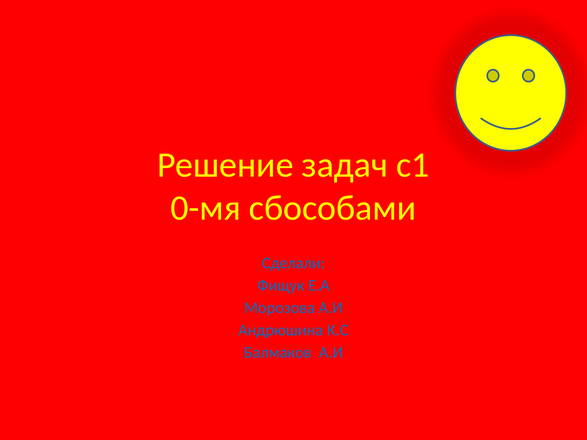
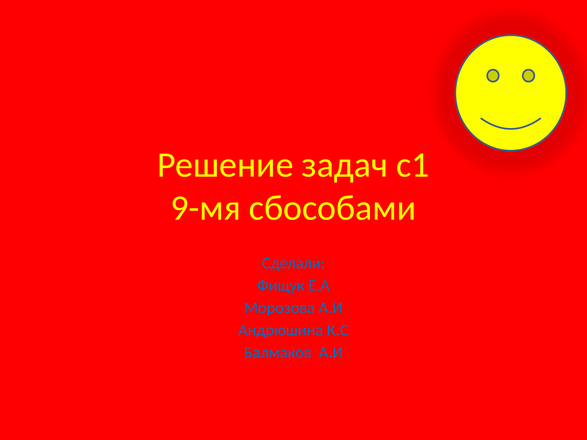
0-мя: 0-мя -> 9-мя
